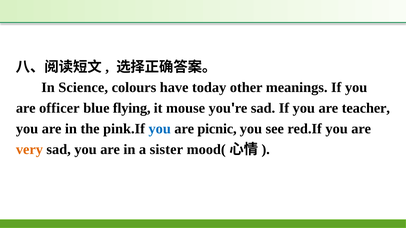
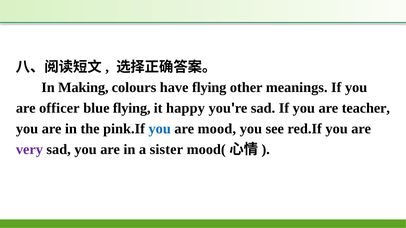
Science: Science -> Making
have today: today -> flying
mouse: mouse -> happy
picnic: picnic -> mood
very colour: orange -> purple
